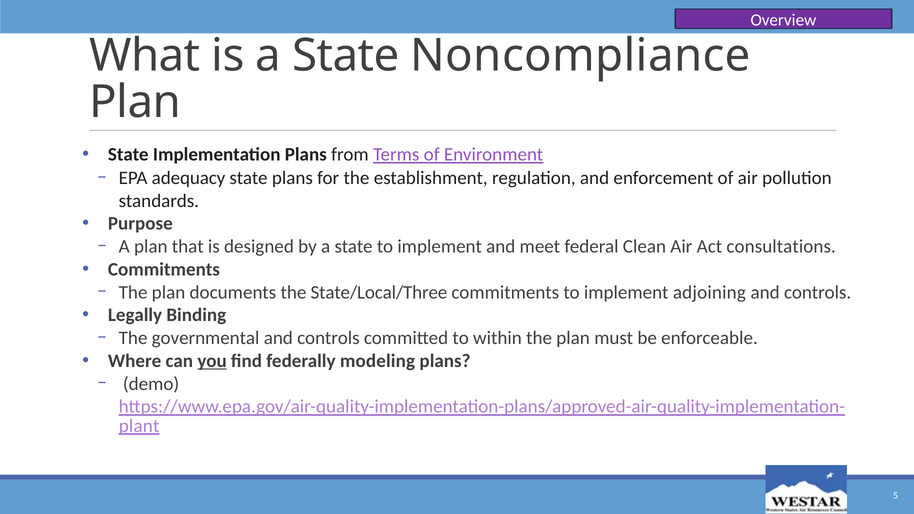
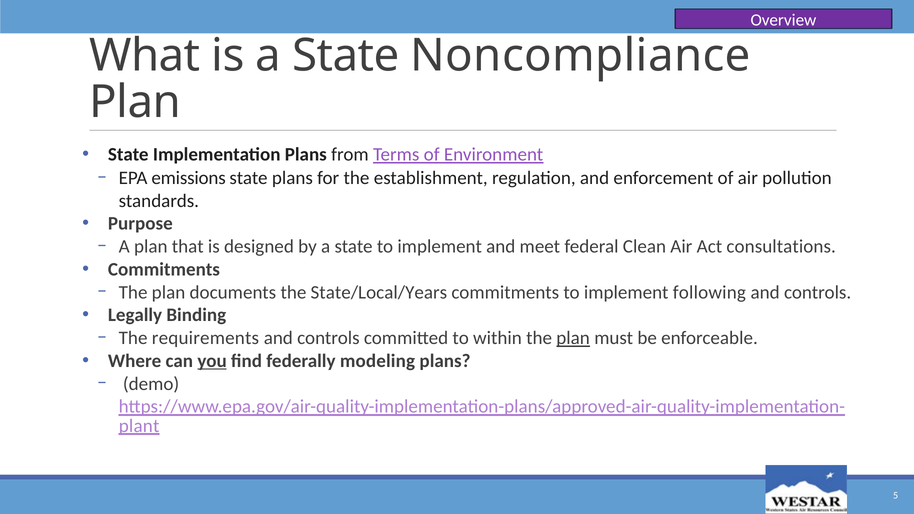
adequacy: adequacy -> emissions
State/Local/Three: State/Local/Three -> State/Local/Years
adjoining: adjoining -> following
governmental: governmental -> requirements
plan at (573, 338) underline: none -> present
